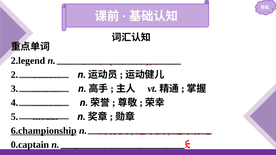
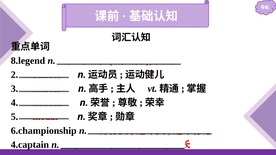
2.legend: 2.legend -> 8.legend
6.championship underline: present -> none
0.captain: 0.captain -> 4.captain
